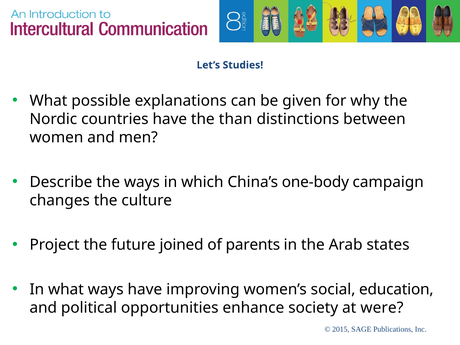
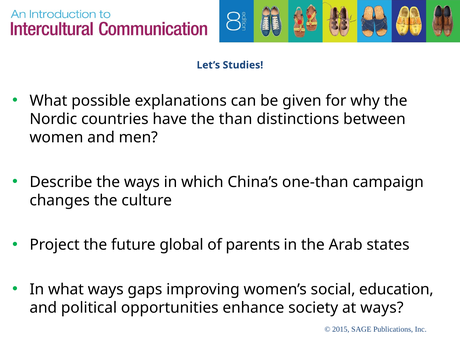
one-body: one-body -> one-than
joined: joined -> global
ways have: have -> gaps
at were: were -> ways
